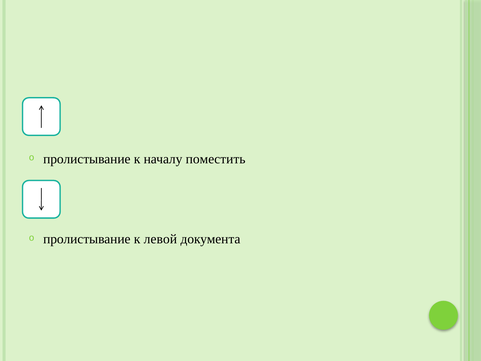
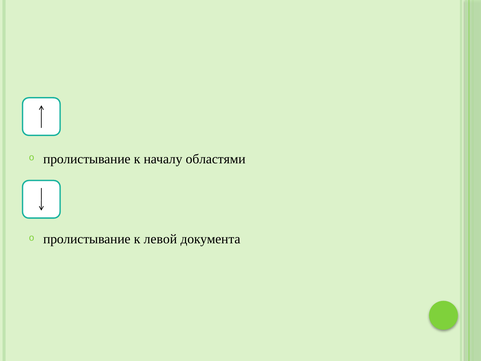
поместить: поместить -> областями
